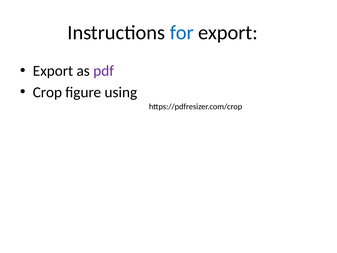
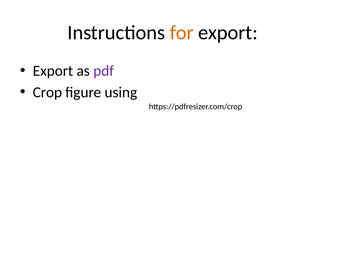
for colour: blue -> orange
